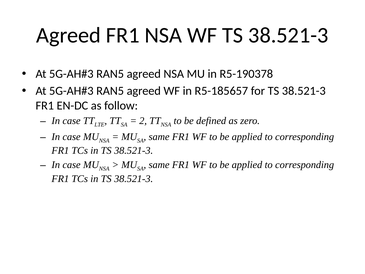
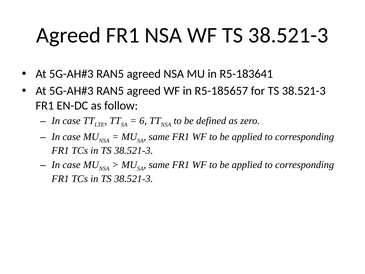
R5-190378: R5-190378 -> R5-183641
2: 2 -> 6
